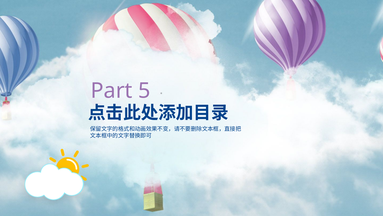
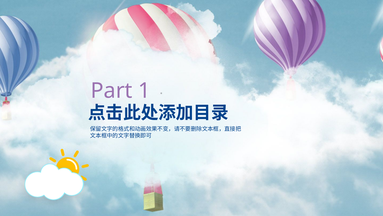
5: 5 -> 1
